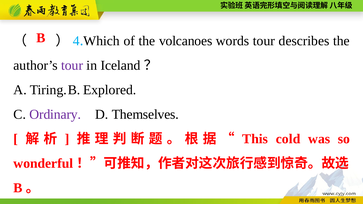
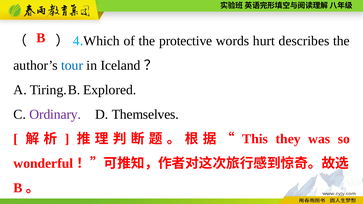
volcanoes: volcanoes -> protective
words tour: tour -> hurt
tour at (72, 65) colour: purple -> blue
cold: cold -> they
